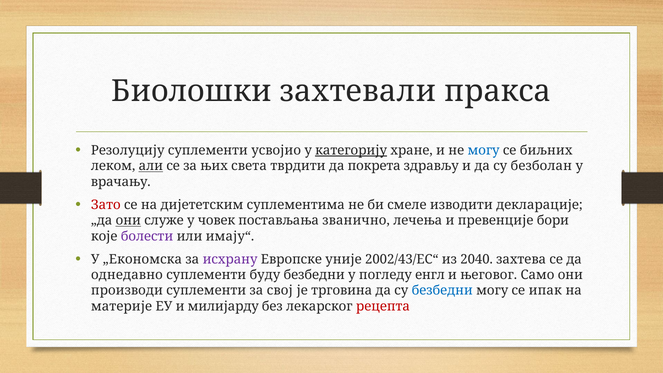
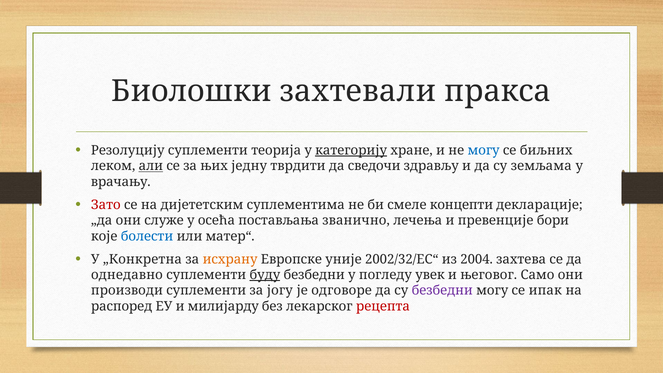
усвојио: усвојио -> теорија
света: света -> једну
покрета: покрета -> сведочи
безболан: безболан -> земљама
изводити: изводити -> концепти
они at (128, 220) underline: present -> none
човек: човек -> осећа
болести colour: purple -> blue
имају“: имају“ -> матер“
„Економска: „Економска -> „Конкретна
исхрану colour: purple -> orange
2002/43/EC“: 2002/43/EC“ -> 2002/32/EC“
2040: 2040 -> 2004
буду underline: none -> present
енгл: енгл -> увек
свој: свој -> јогу
трговина: трговина -> одговоре
безбедни at (442, 291) colour: blue -> purple
материје: материје -> распоред
